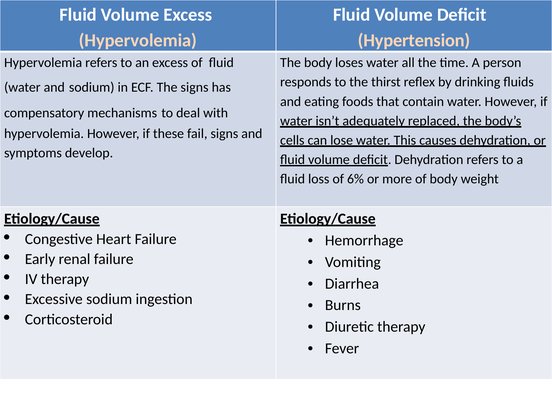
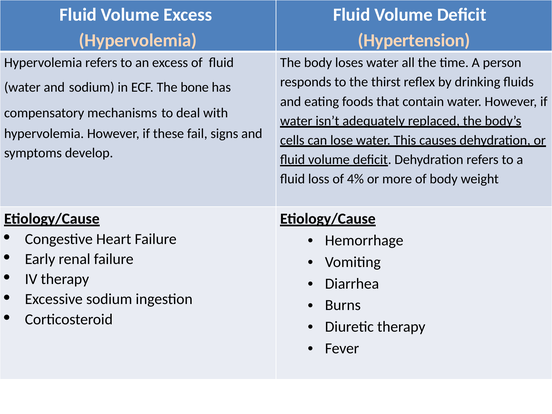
The signs: signs -> bone
6%: 6% -> 4%
